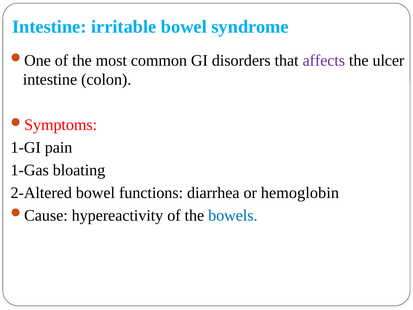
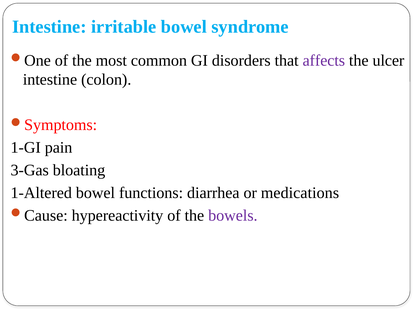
1-Gas: 1-Gas -> 3-Gas
2-Altered: 2-Altered -> 1-Altered
hemoglobin: hemoglobin -> medications
bowels colour: blue -> purple
